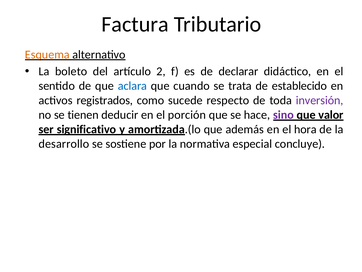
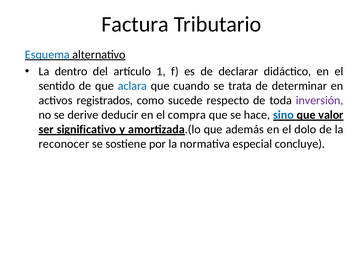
Esquema colour: orange -> blue
boleto: boleto -> dentro
2: 2 -> 1
establecido: establecido -> determinar
tienen: tienen -> derive
porción: porción -> compra
sino colour: purple -> blue
hora: hora -> dolo
desarrollo: desarrollo -> reconocer
